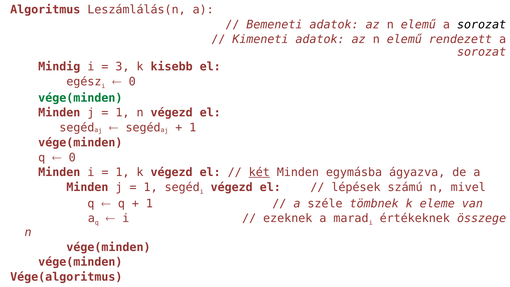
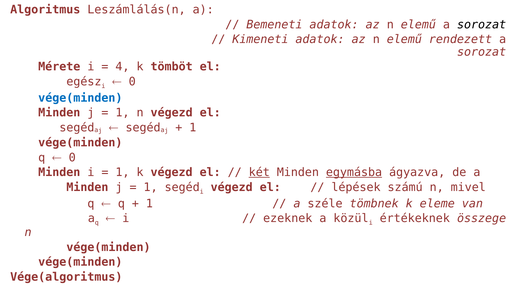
Mindig: Mindig -> Mérete
3: 3 -> 4
kisebb: kisebb -> tömböt
vége(minden at (80, 98) colour: green -> blue
egymásba underline: none -> present
marad: marad -> közül
